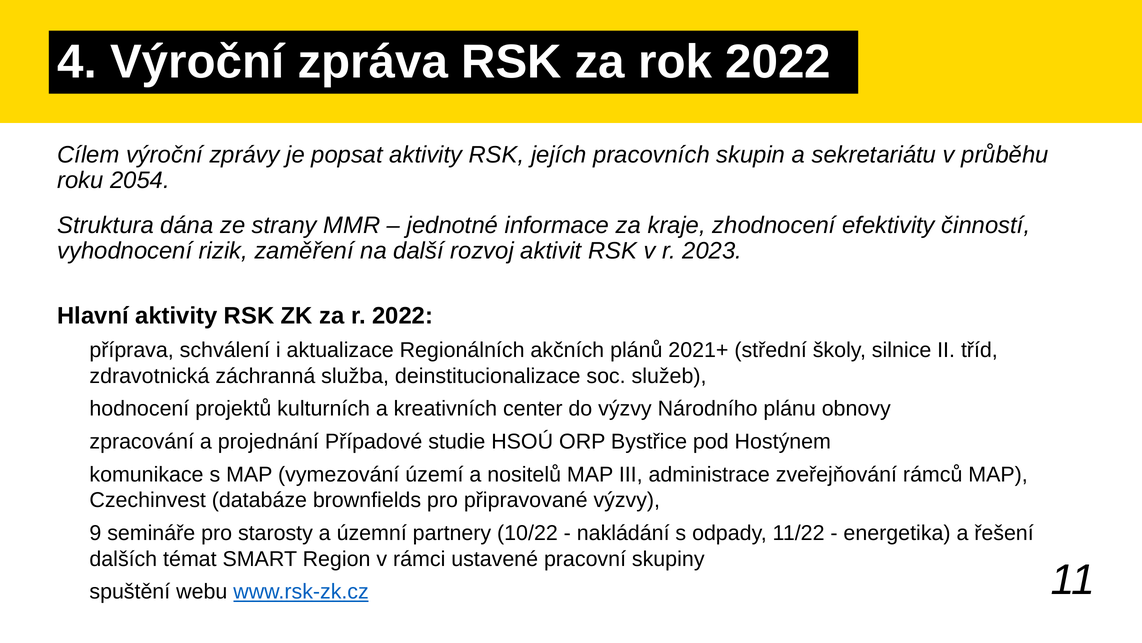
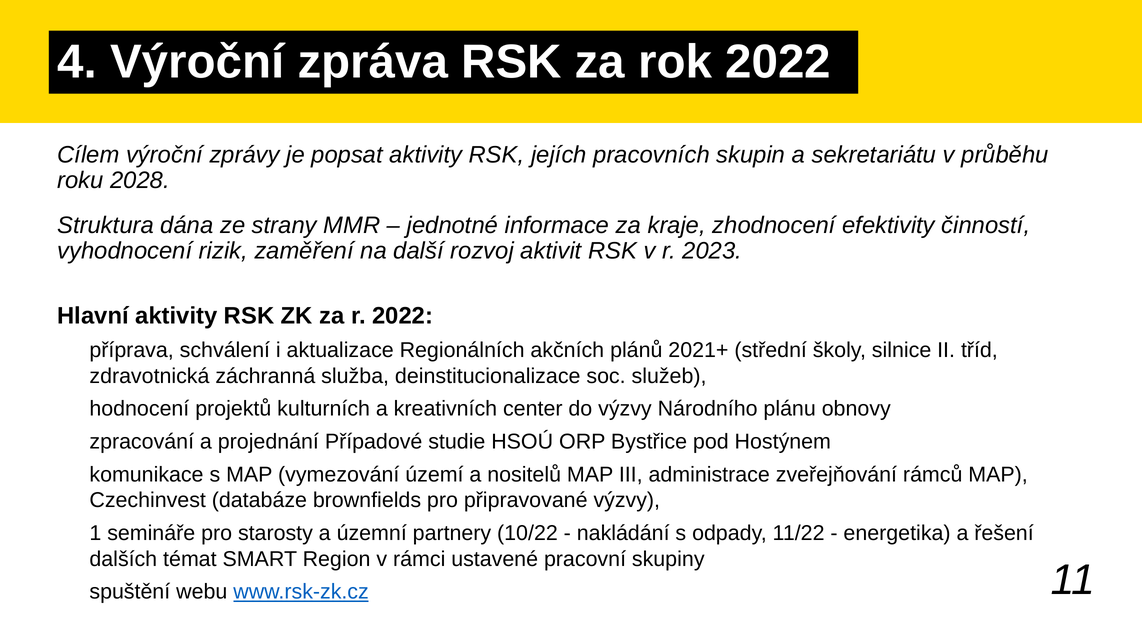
2054: 2054 -> 2028
9: 9 -> 1
